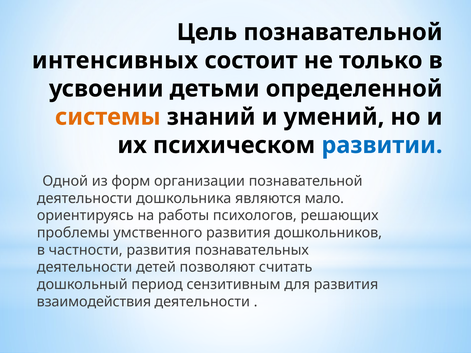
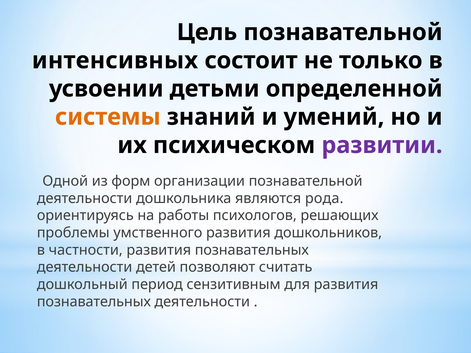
развитии colour: blue -> purple
мало: мало -> рода
взаимодействия at (94, 302): взаимодействия -> познавательных
